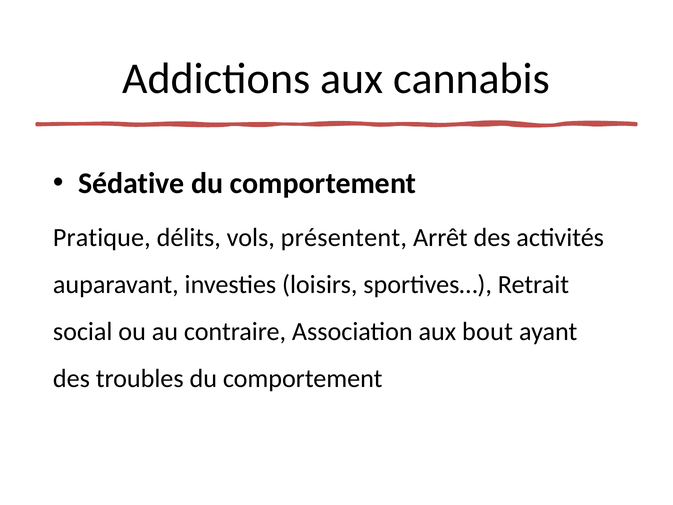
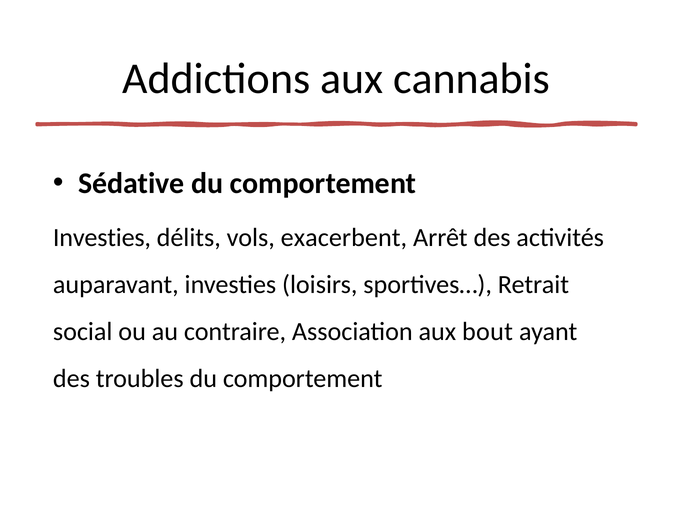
Pratique at (102, 238): Pratique -> Investies
présentent: présentent -> exacerbent
